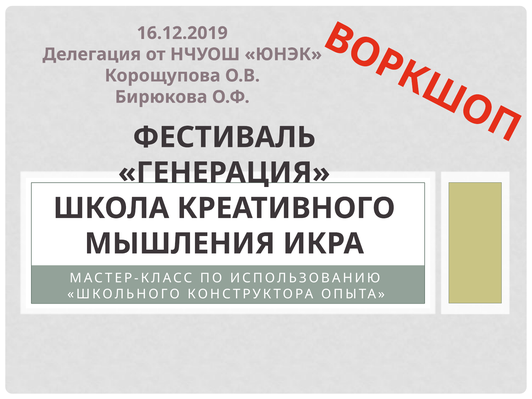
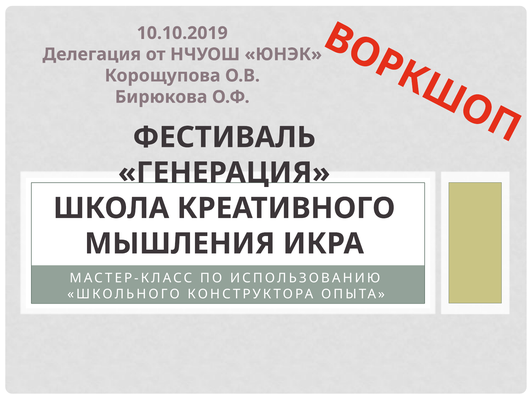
16.12.2019: 16.12.2019 -> 10.10.2019
